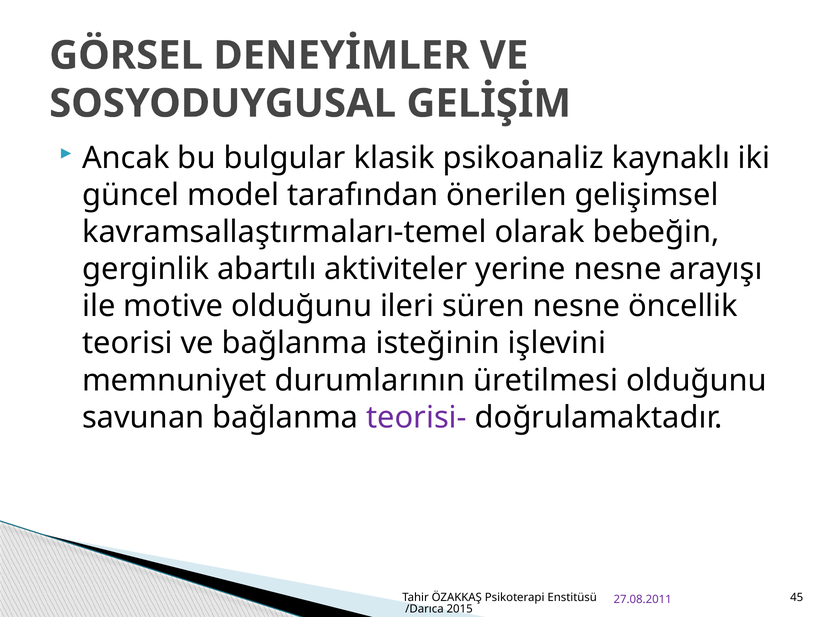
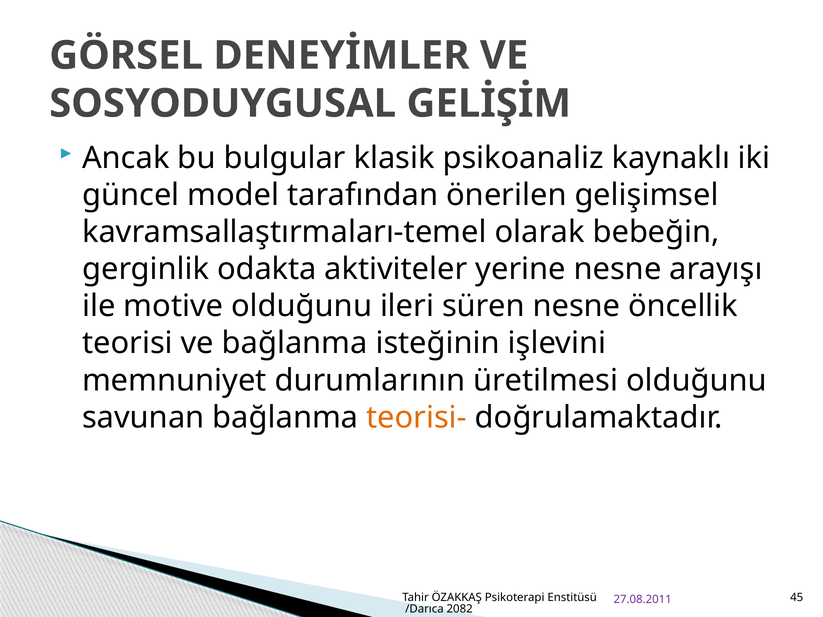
abartılı: abartılı -> odakta
teorisi- colour: purple -> orange
2015: 2015 -> 2082
